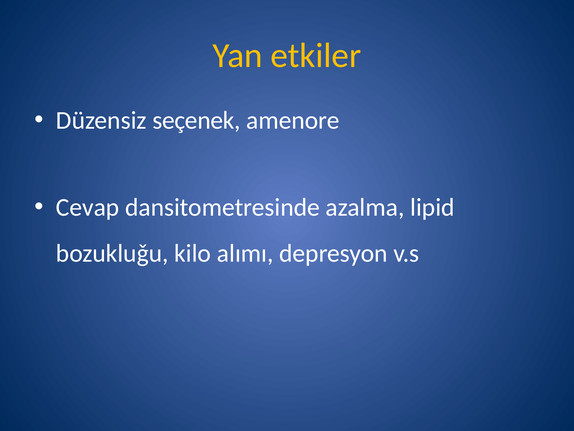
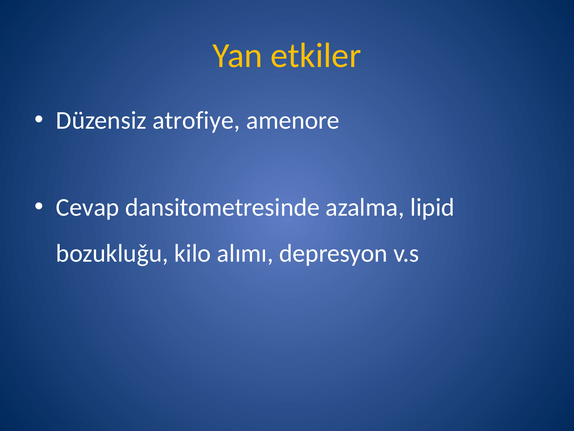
seçenek: seçenek -> atrofiye
